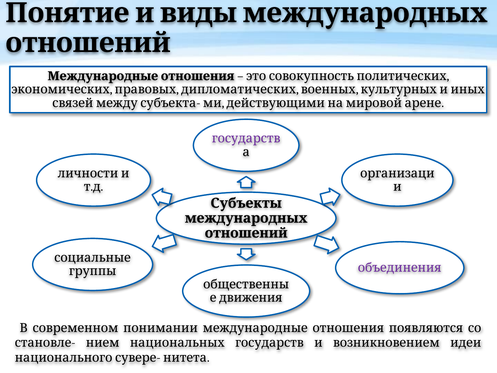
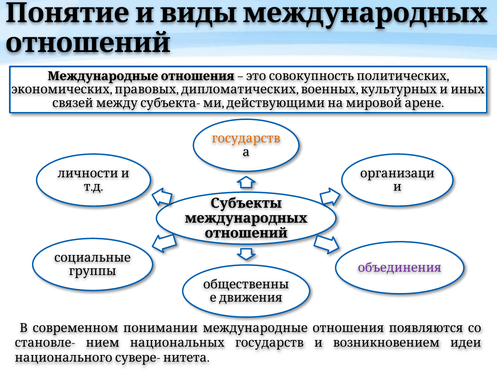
государств at (246, 138) colour: purple -> orange
